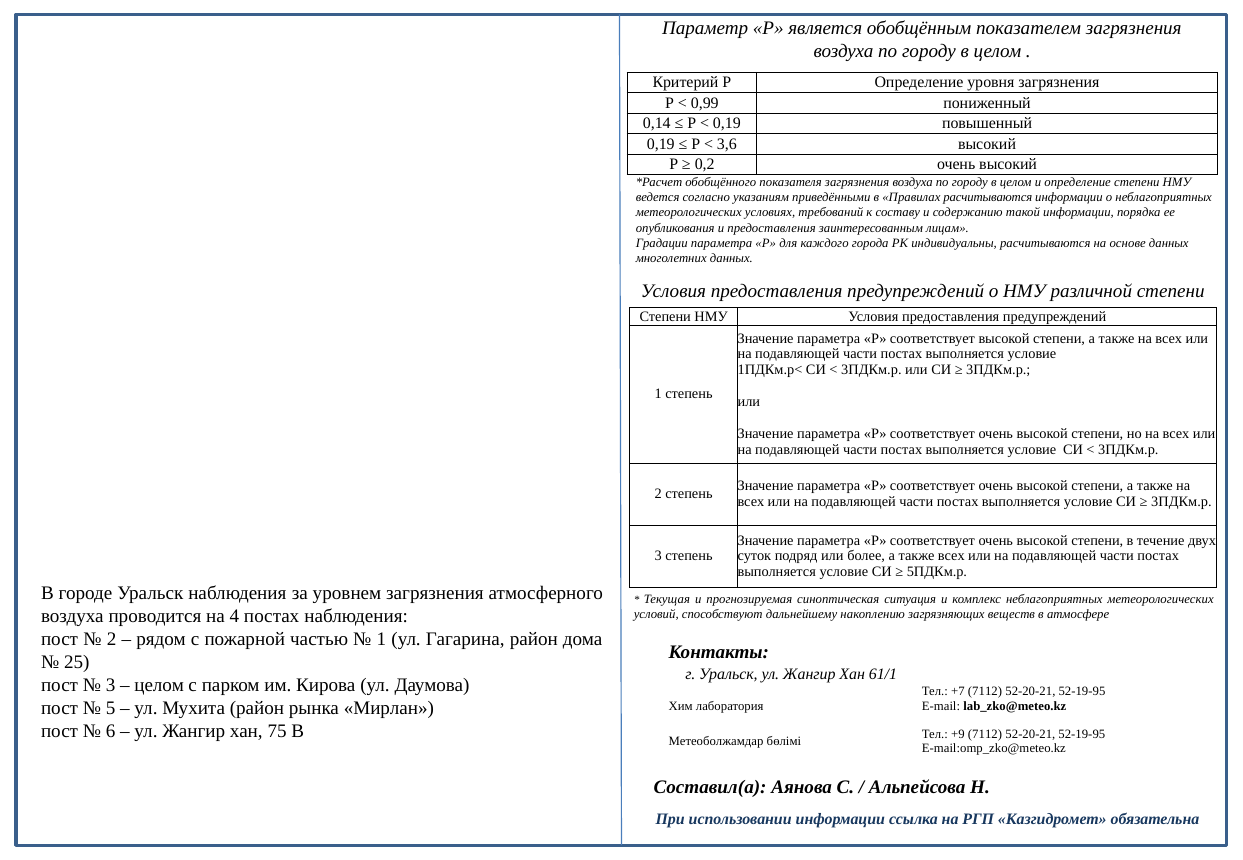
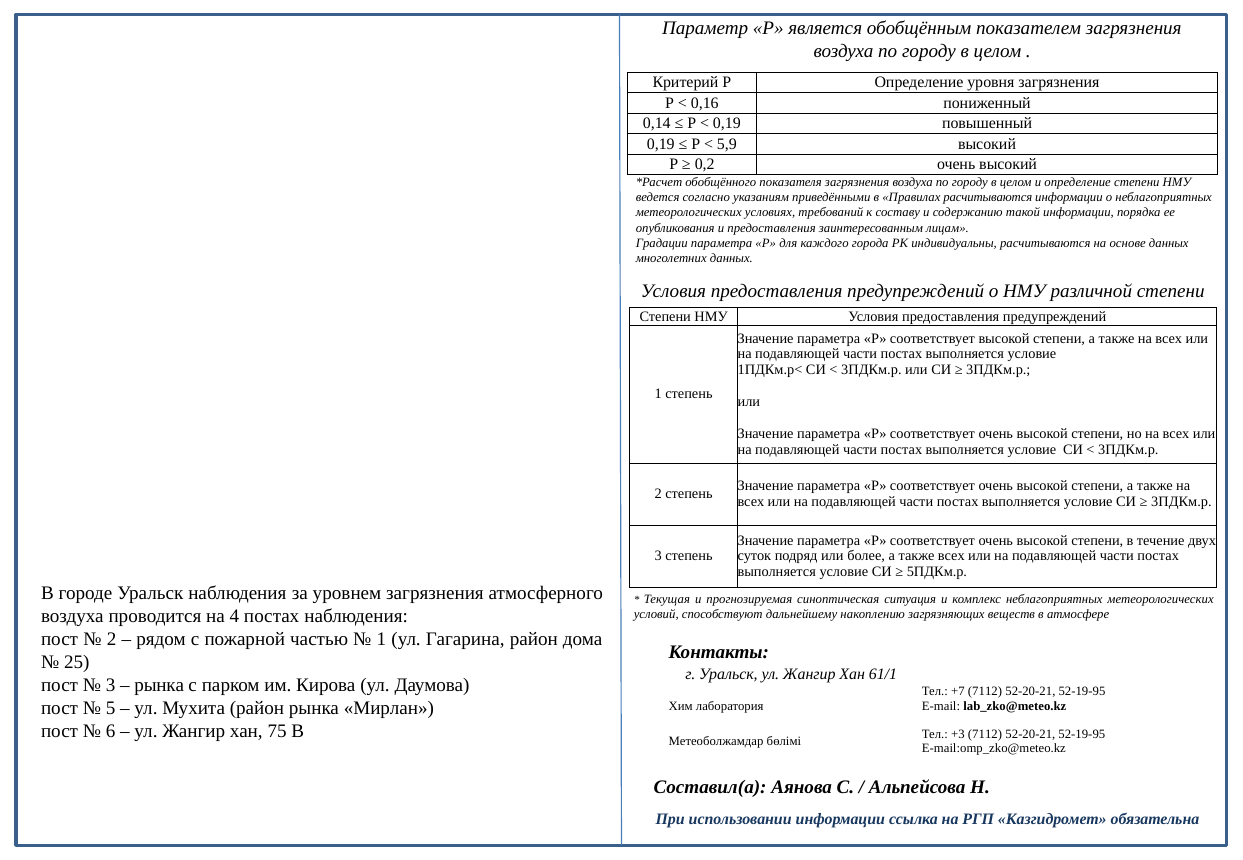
0,99: 0,99 -> 0,16
3,6: 3,6 -> 5,9
целом at (159, 686): целом -> рынка
+9: +9 -> +3
